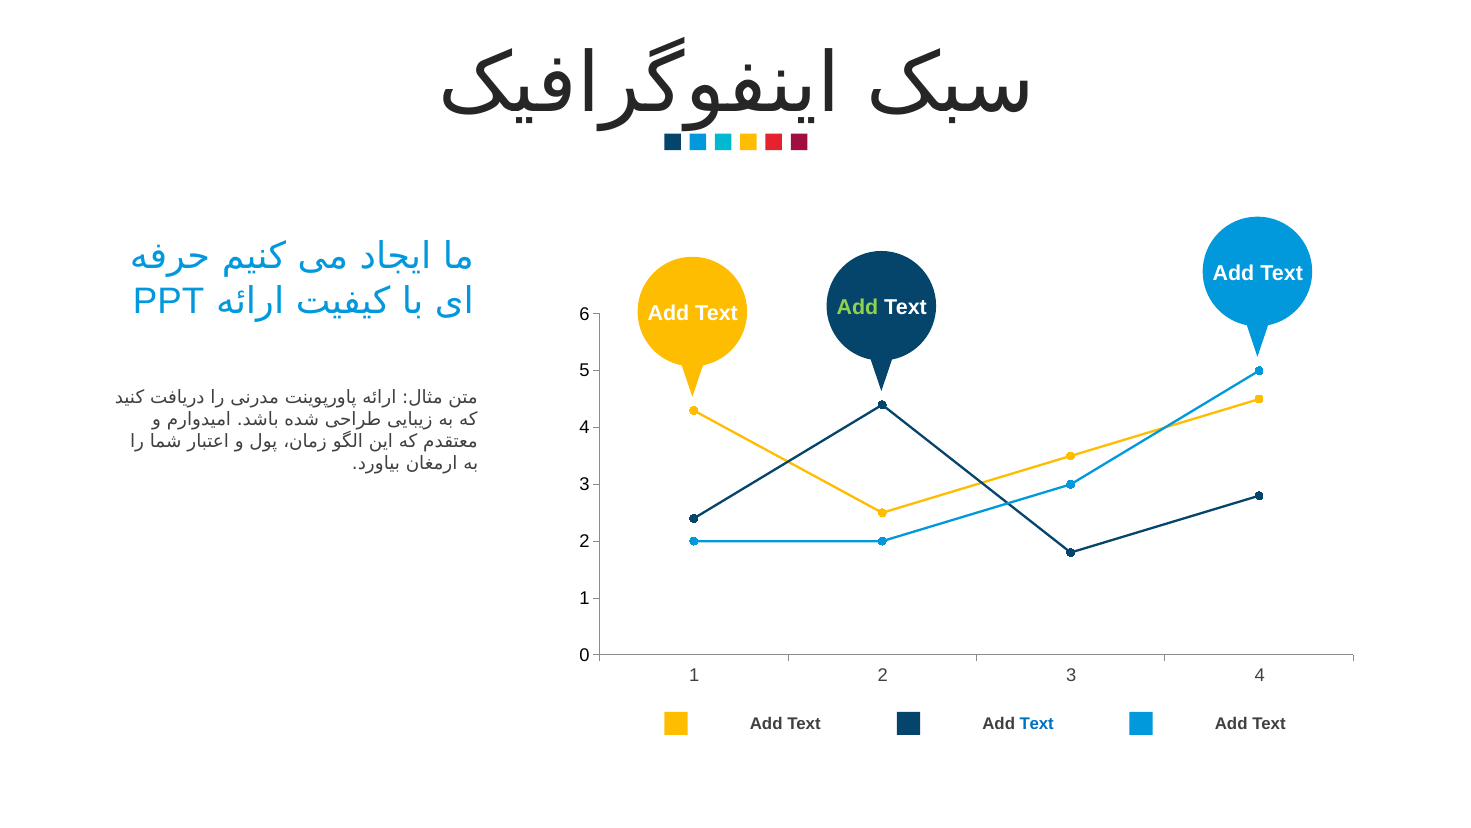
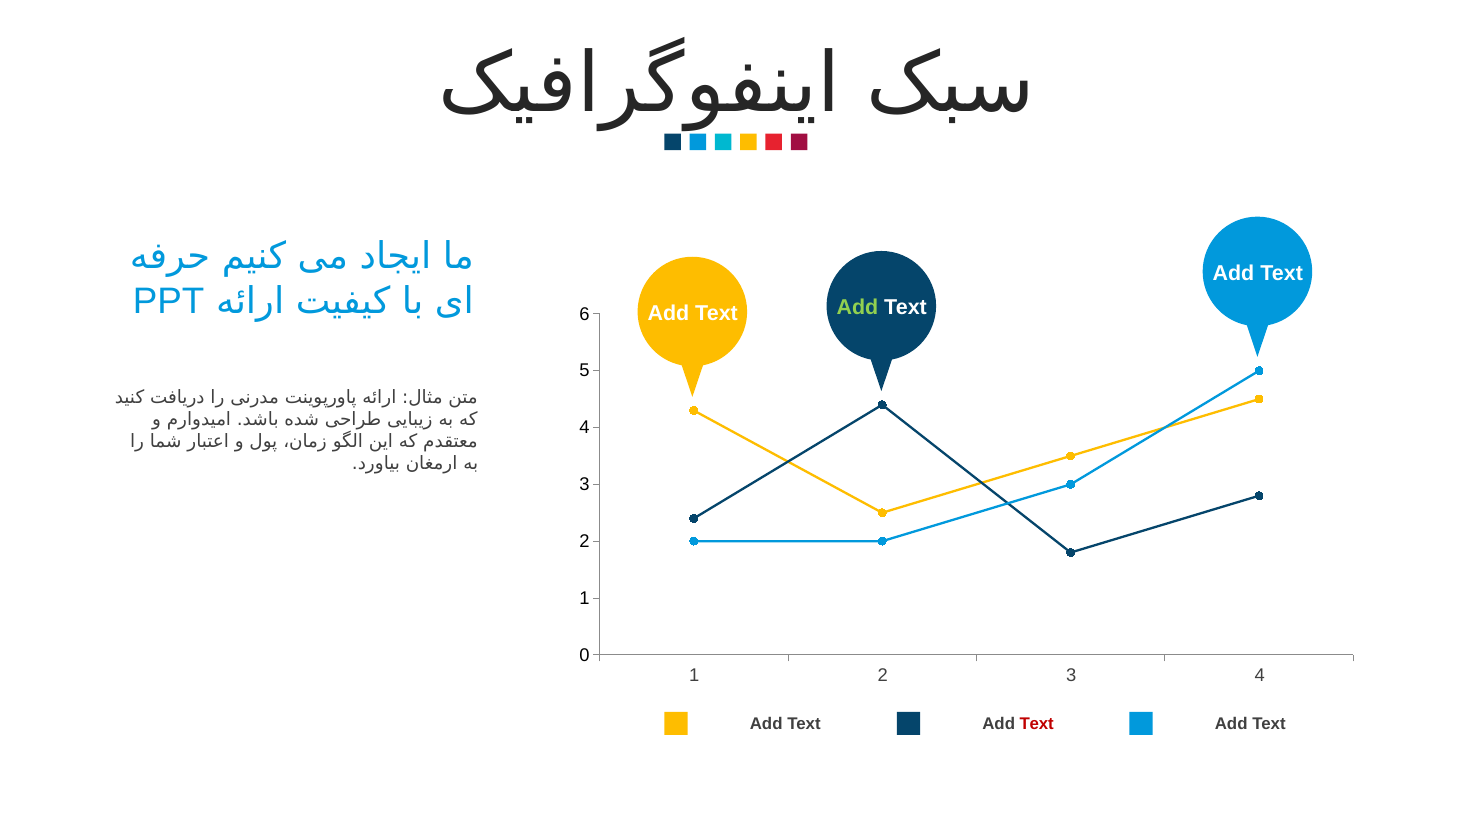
Text at (1037, 724) colour: blue -> red
